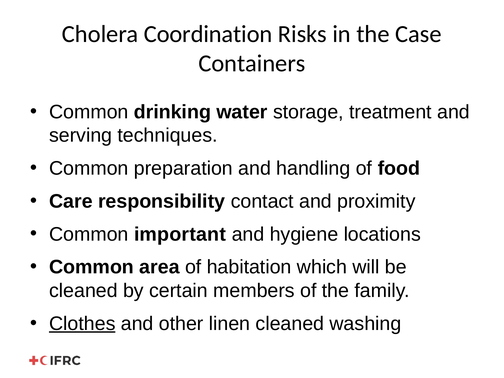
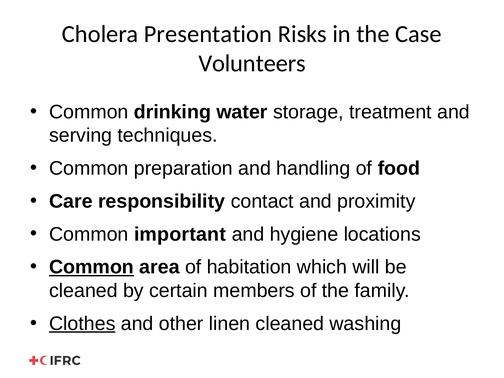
Coordination: Coordination -> Presentation
Containers: Containers -> Volunteers
Common at (92, 267) underline: none -> present
